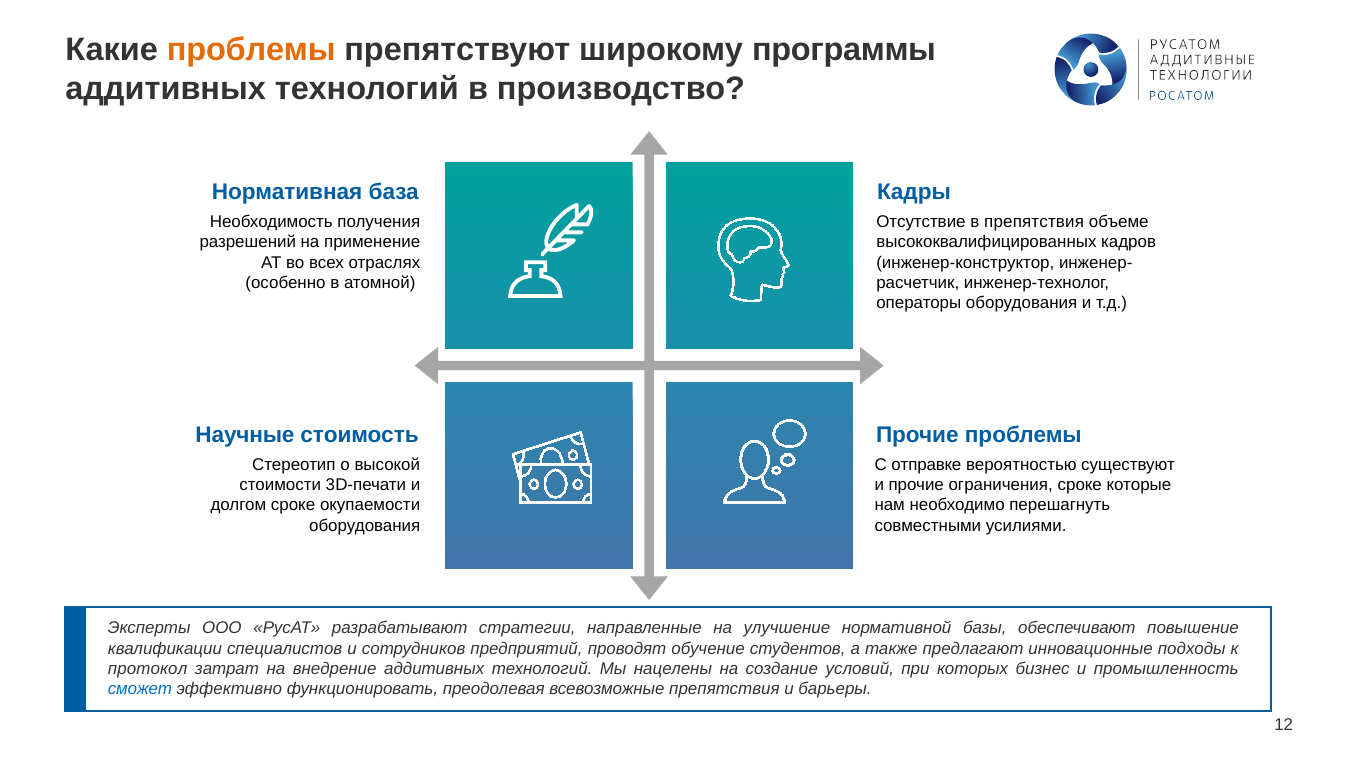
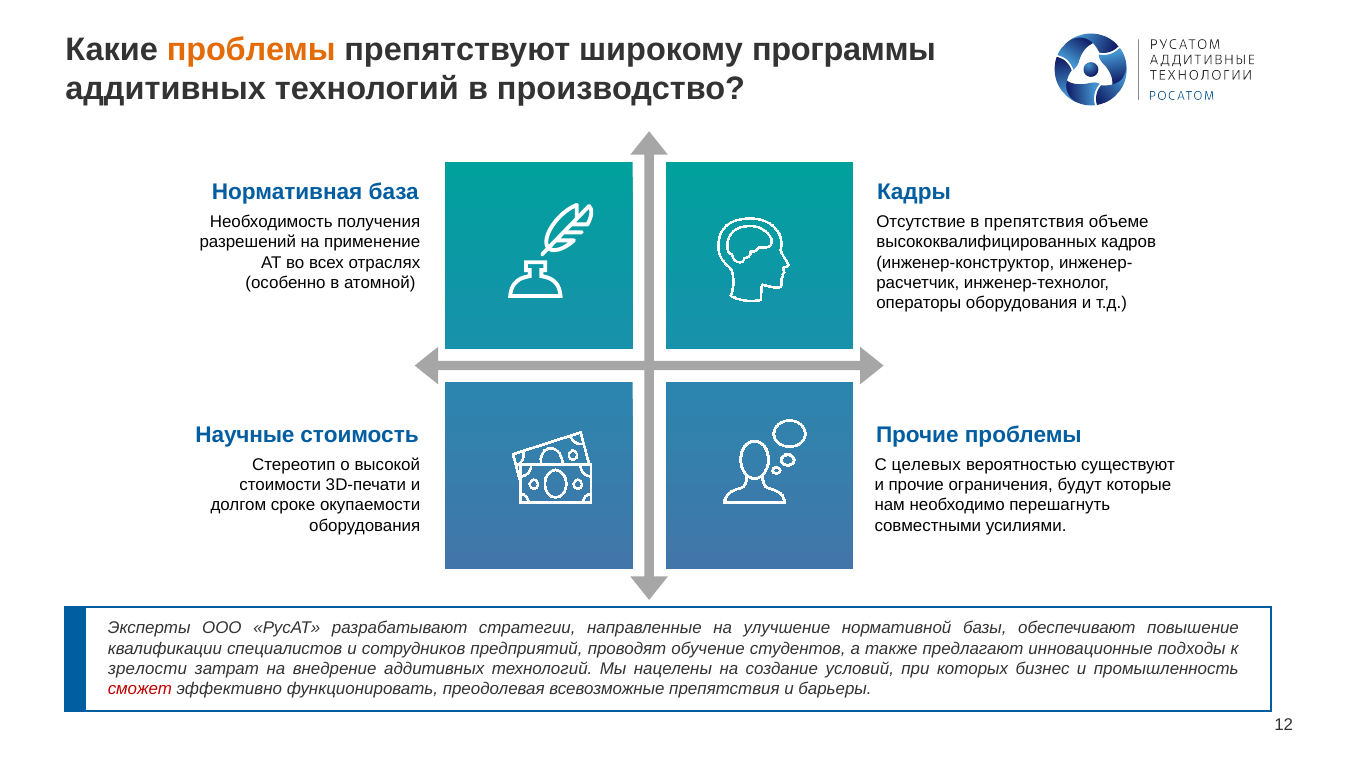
отправке: отправке -> целевых
ограничения сроке: сроке -> будут
протокол: протокол -> зрелости
сможет colour: blue -> red
